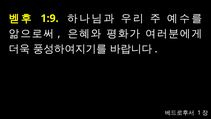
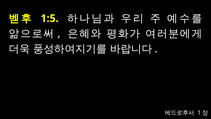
1:9: 1:9 -> 1:5
